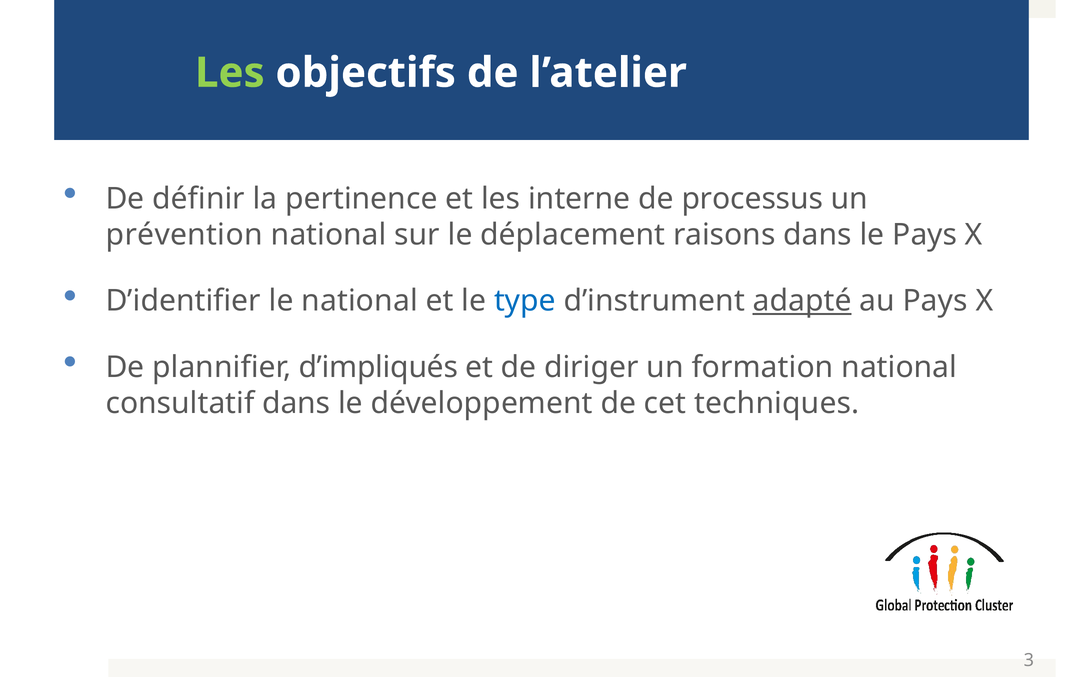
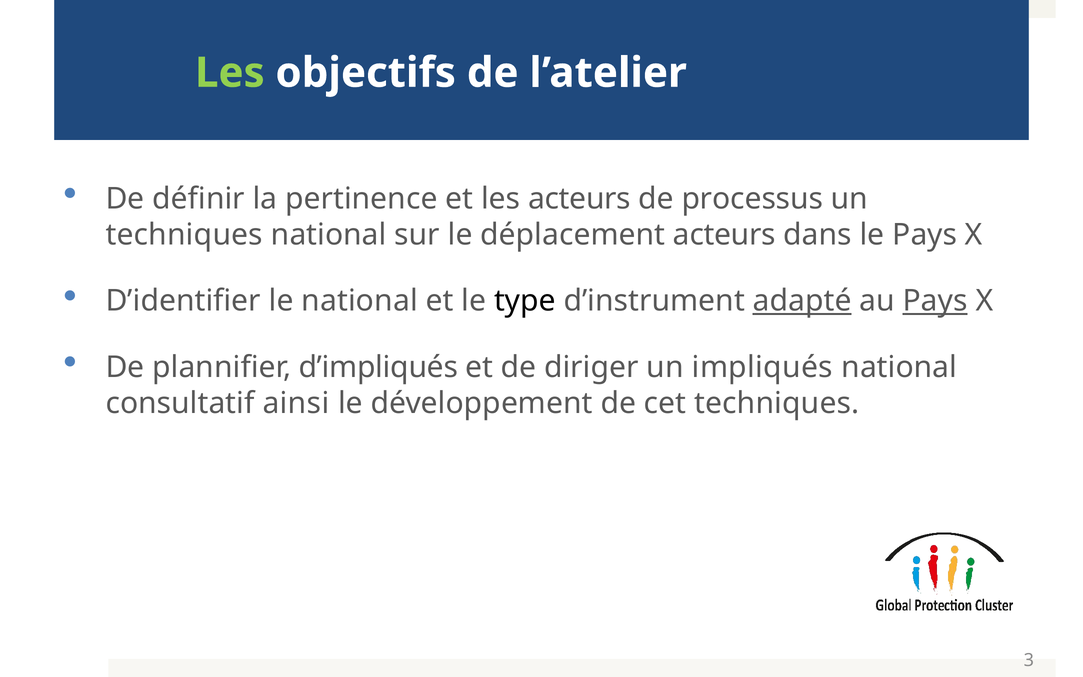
les interne: interne -> acteurs
prévention at (184, 235): prévention -> techniques
déplacement raisons: raisons -> acteurs
type colour: blue -> black
Pays at (935, 301) underline: none -> present
formation: formation -> impliqués
consultatif dans: dans -> ainsi
